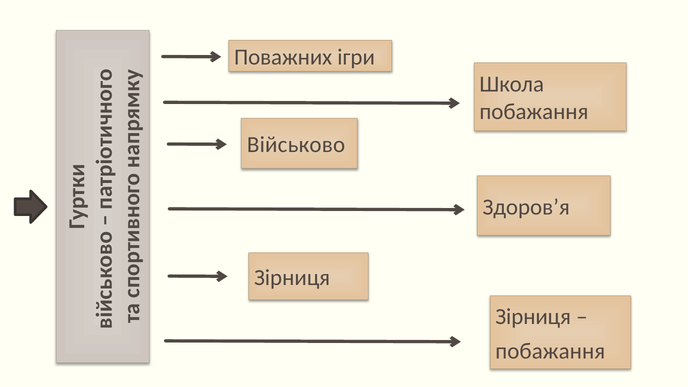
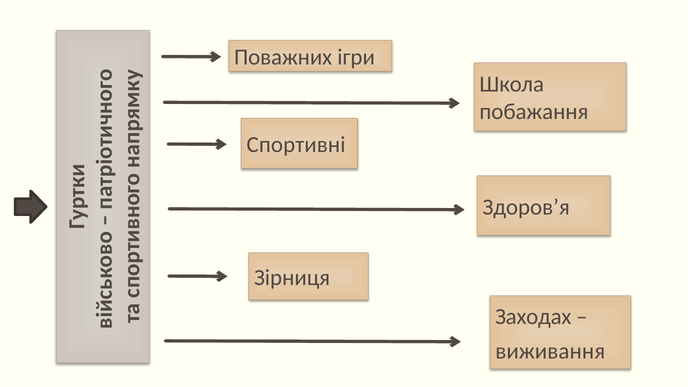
Військово: Військово -> Спортивні
Зірниця at (533, 316): Зірниця -> Заходах
побажання at (550, 351): побажання -> виживання
